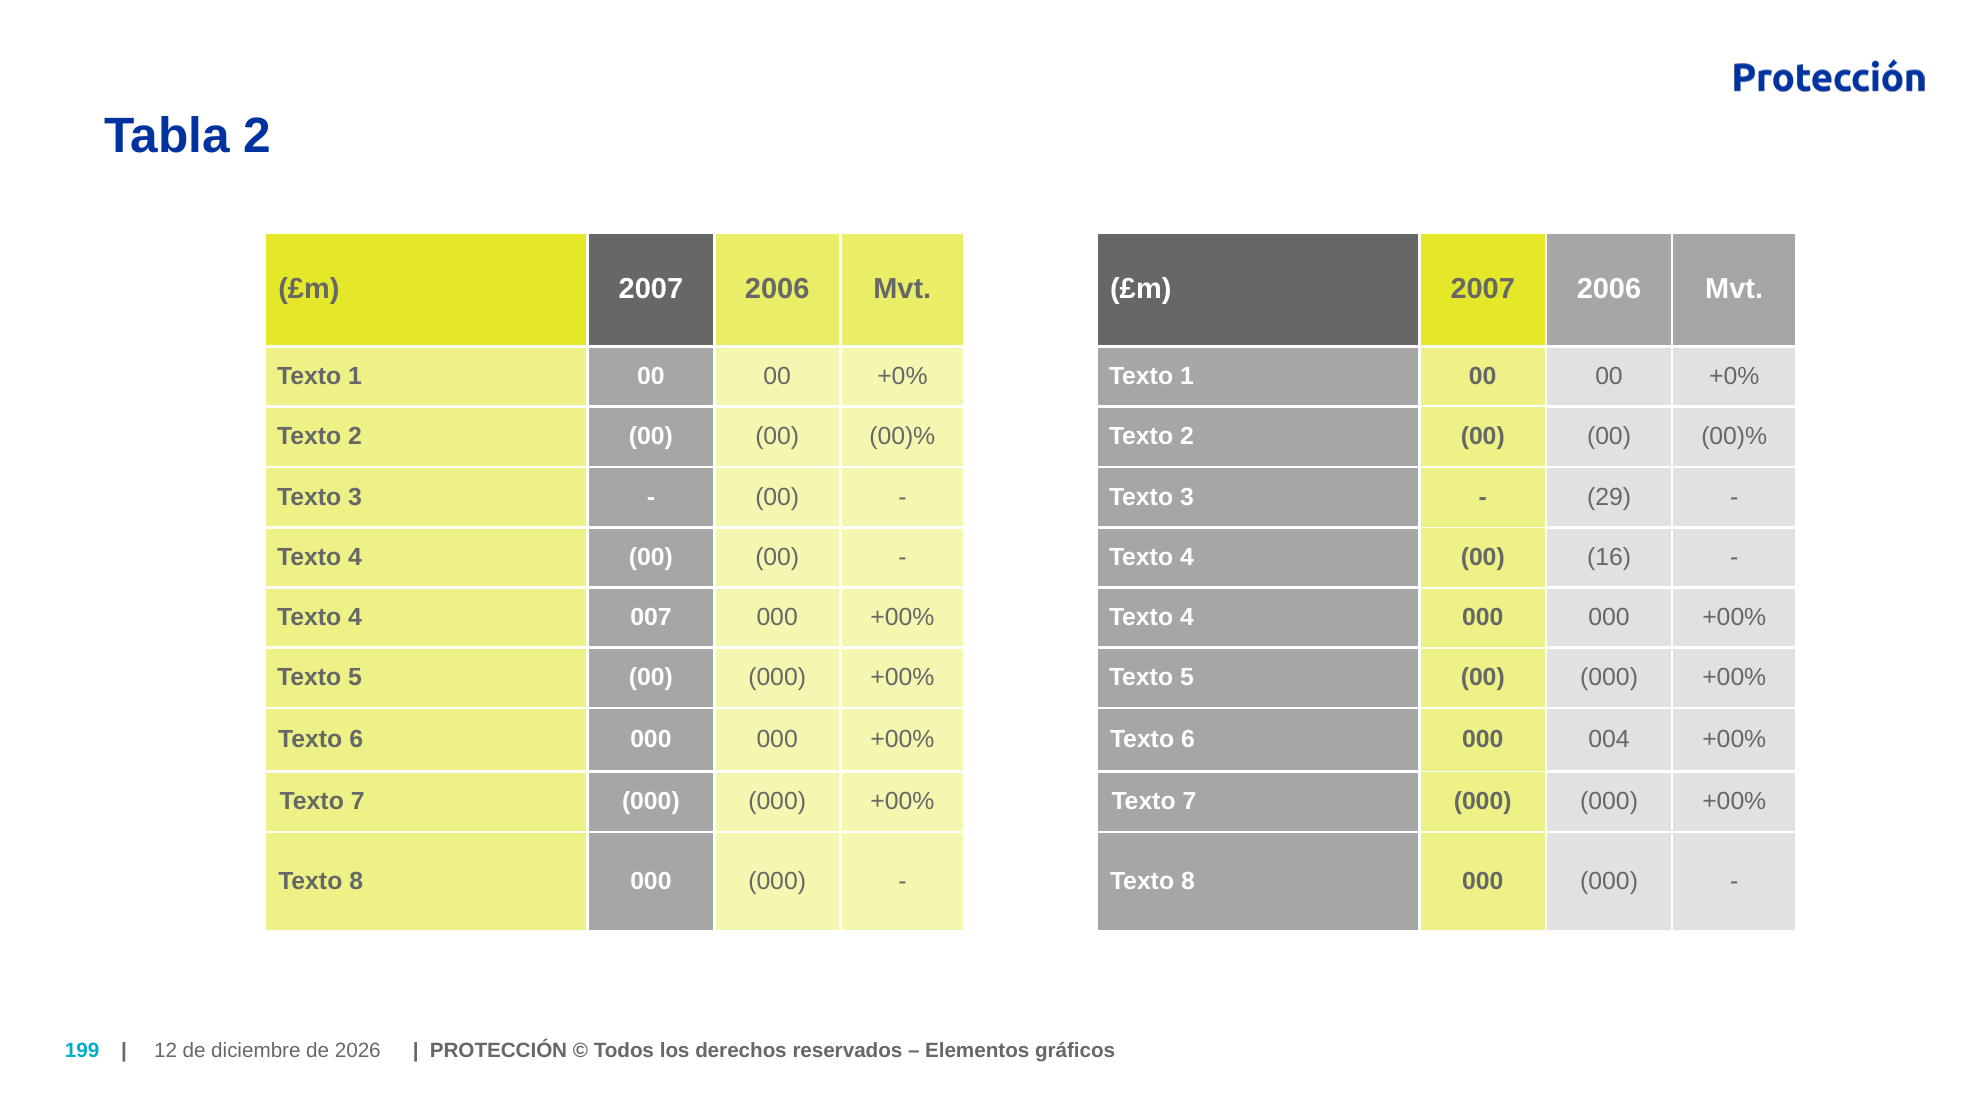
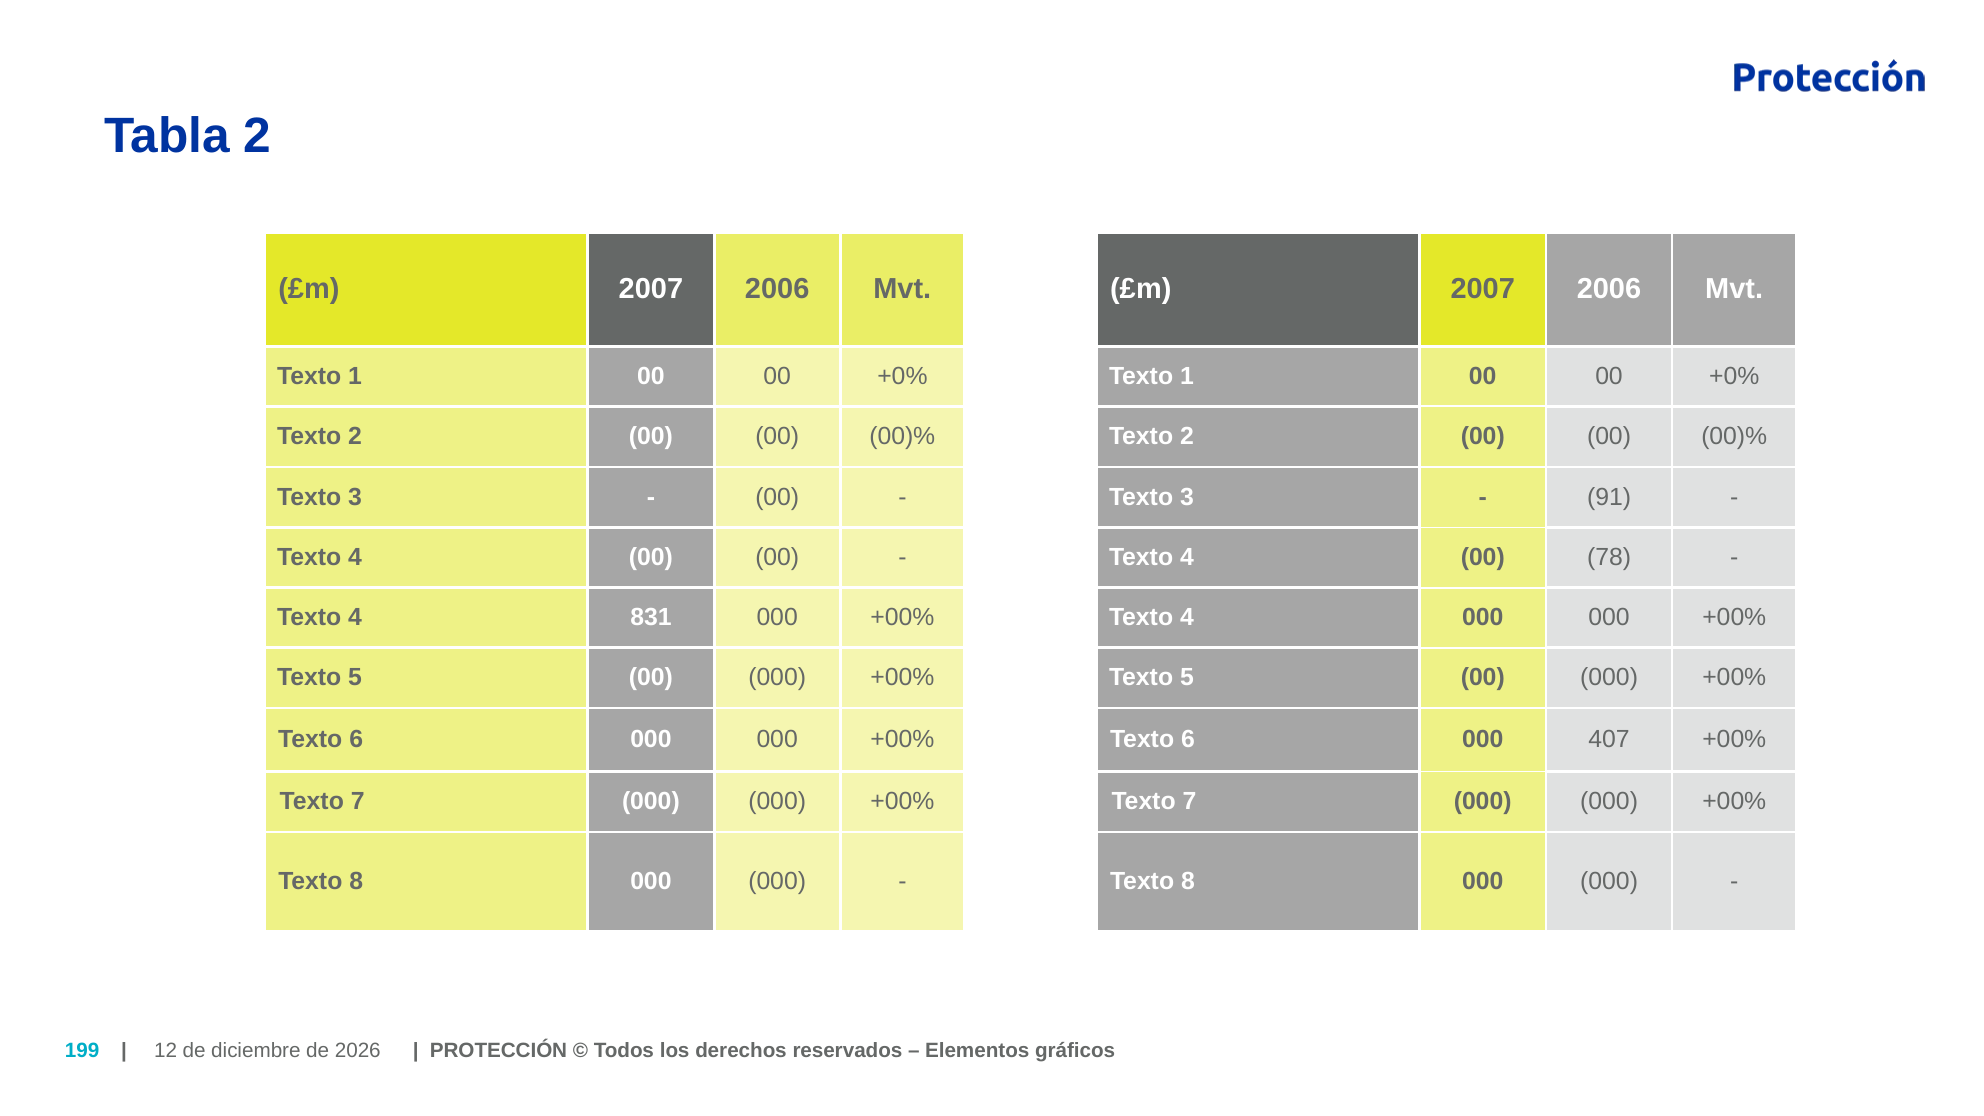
29: 29 -> 91
16: 16 -> 78
007: 007 -> 831
004: 004 -> 407
